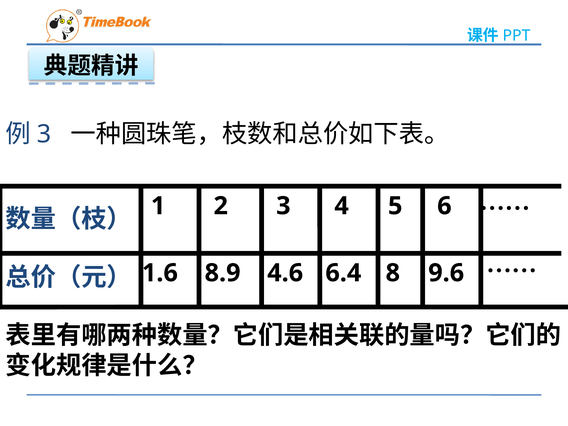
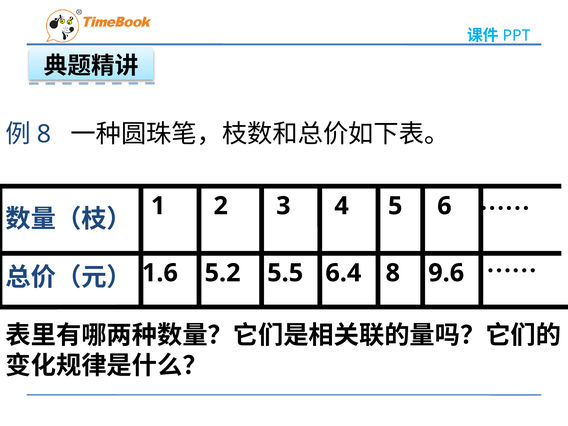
3 at (44, 134): 3 -> 8
8.9: 8.9 -> 5.2
4.6: 4.6 -> 5.5
